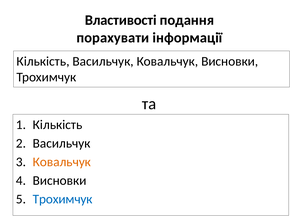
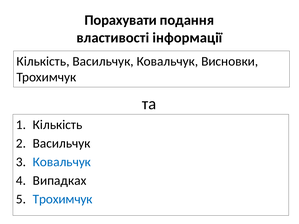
Властивості: Властивості -> Порахувати
порахувати: порахувати -> властивості
Ковальчук at (62, 162) colour: orange -> blue
Висновки at (60, 181): Висновки -> Випадках
